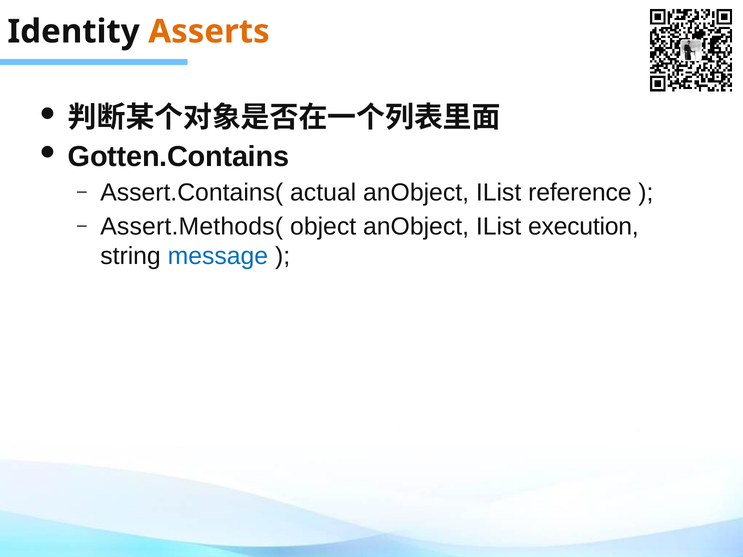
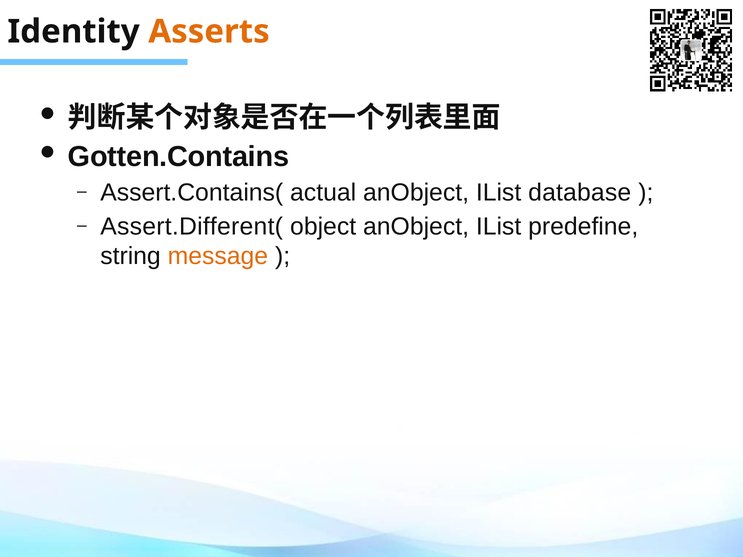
reference: reference -> database
Assert.Methods(: Assert.Methods( -> Assert.Different(
execution: execution -> predefine
message colour: blue -> orange
